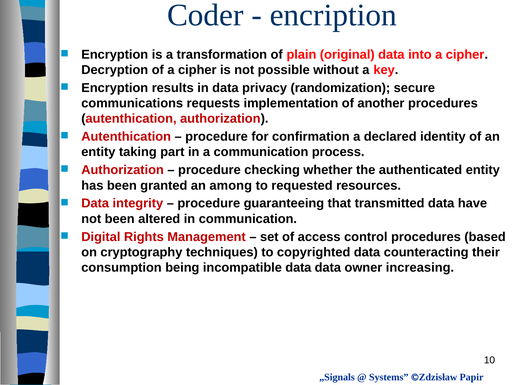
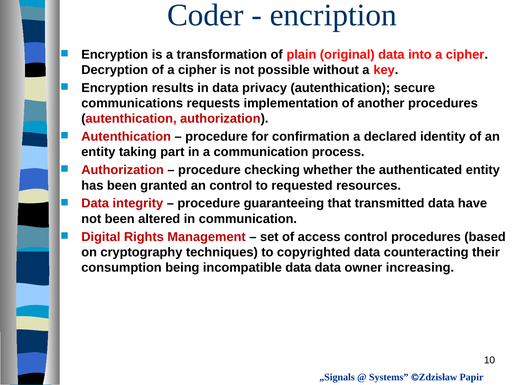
privacy randomization: randomization -> autenthication
an among: among -> control
